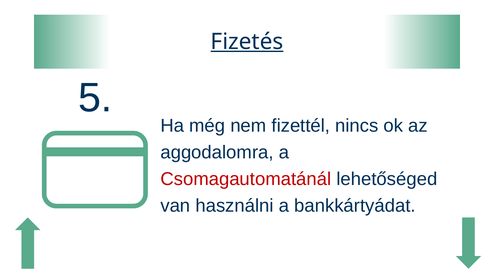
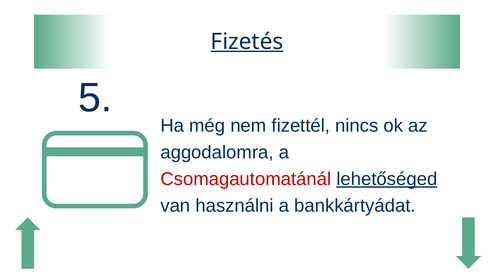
lehetőséged underline: none -> present
